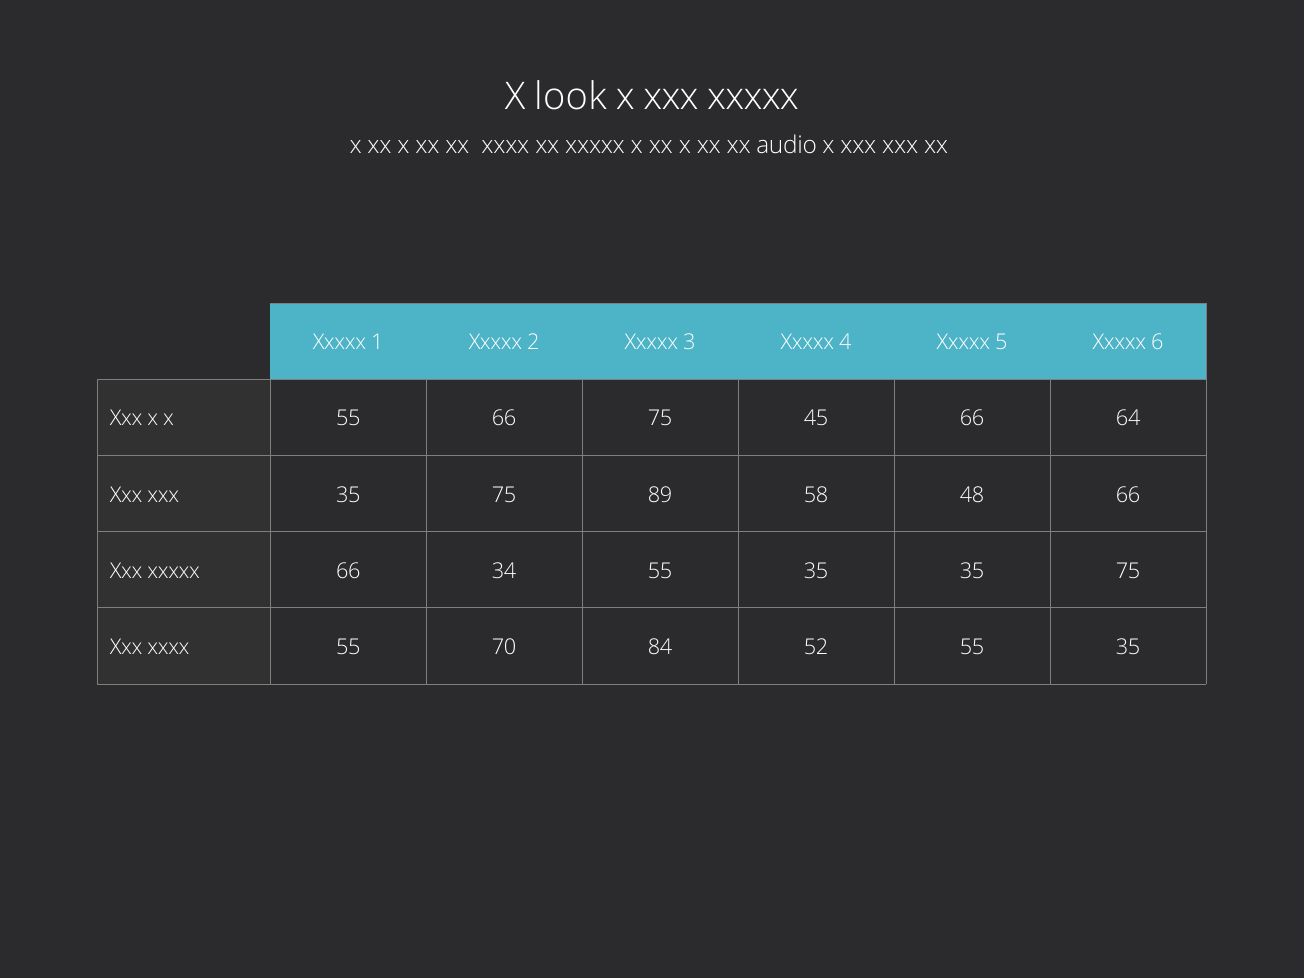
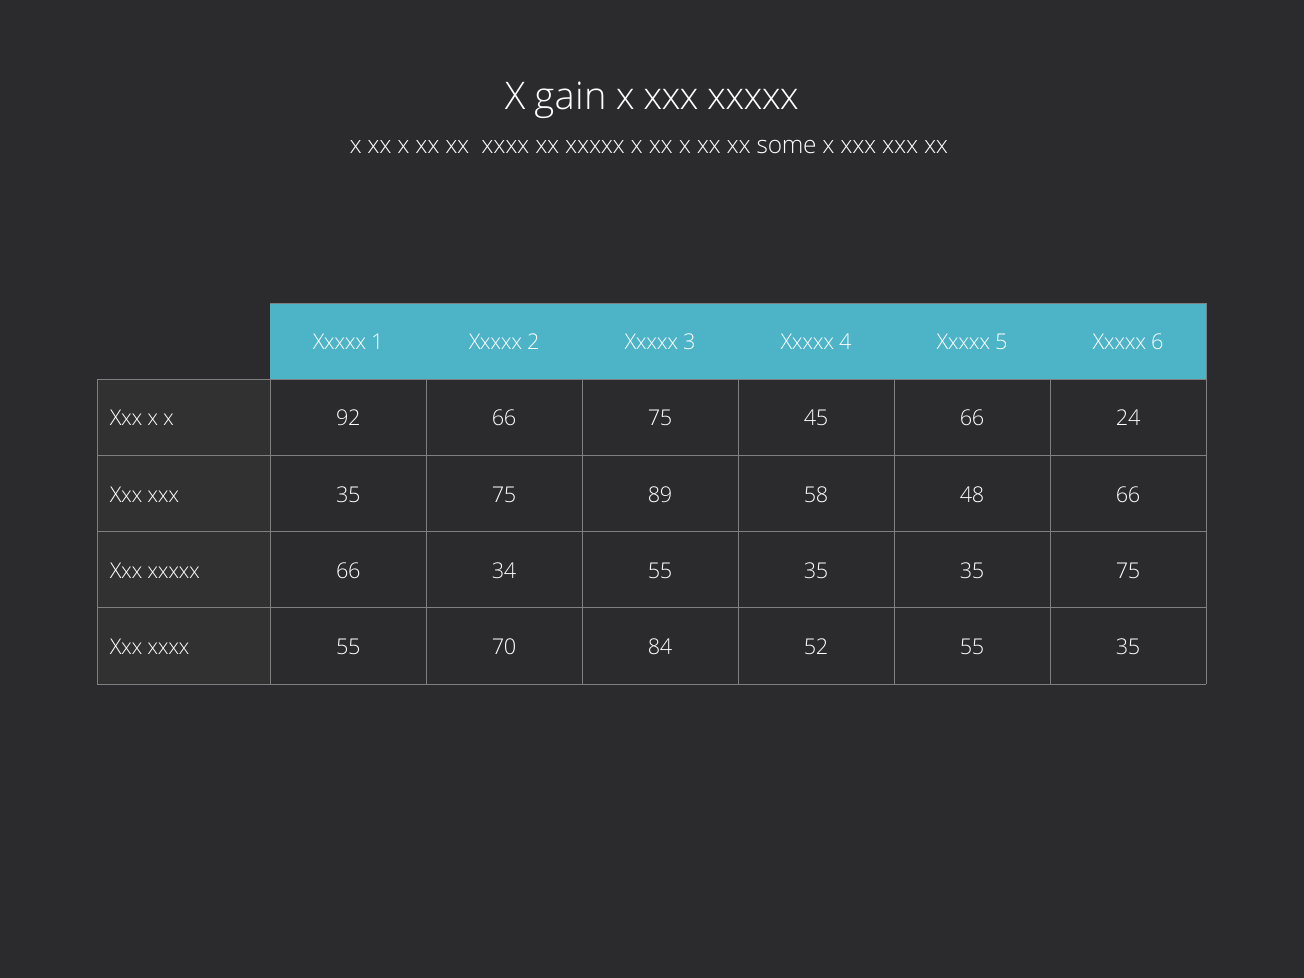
look: look -> gain
audio: audio -> some
x 55: 55 -> 92
64: 64 -> 24
